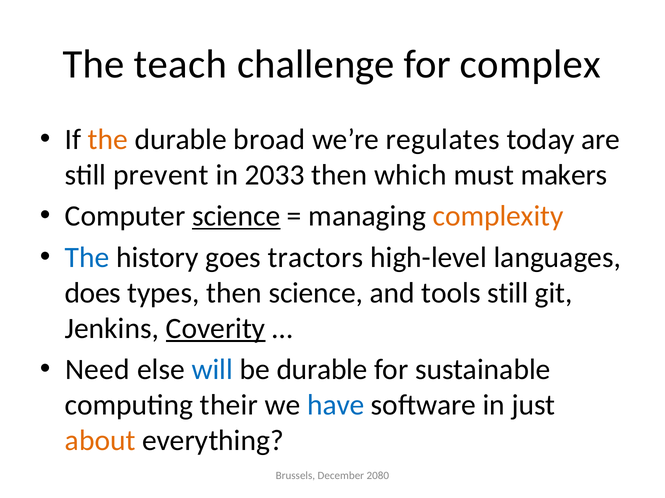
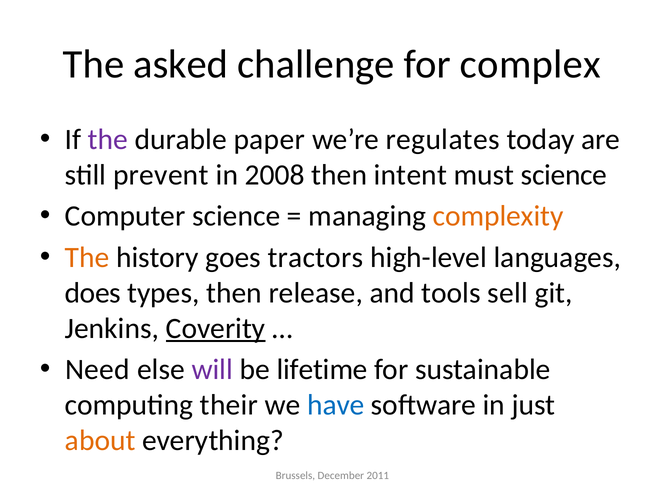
teach: teach -> asked
the at (108, 140) colour: orange -> purple
broad: broad -> paper
2033: 2033 -> 2008
which: which -> intent
must makers: makers -> science
science at (236, 216) underline: present -> none
The at (87, 258) colour: blue -> orange
then science: science -> release
tools still: still -> sell
will colour: blue -> purple
be durable: durable -> lifetime
2080: 2080 -> 2011
